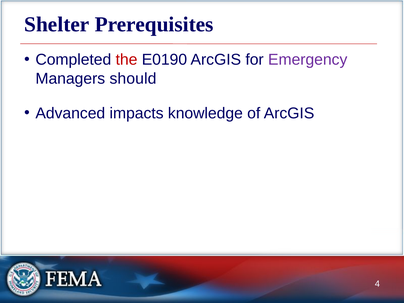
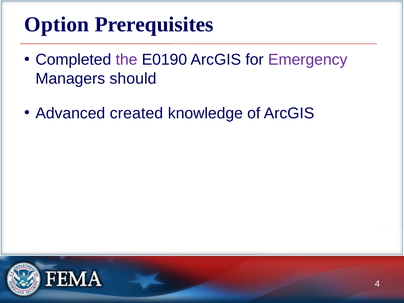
Shelter: Shelter -> Option
the colour: red -> purple
impacts: impacts -> created
